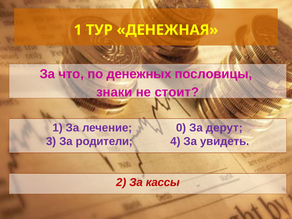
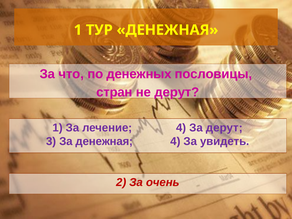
знаки: знаки -> стран
не стоит: стоит -> дерут
лечение 0: 0 -> 4
За родители: родители -> денежная
кассы: кассы -> очень
